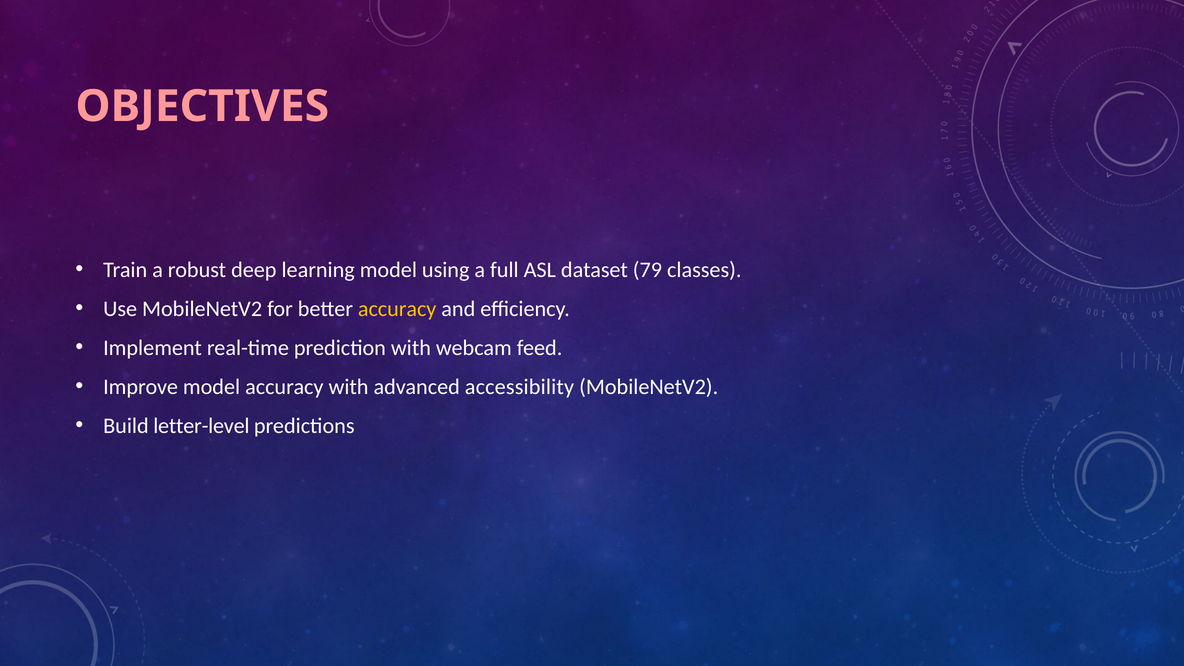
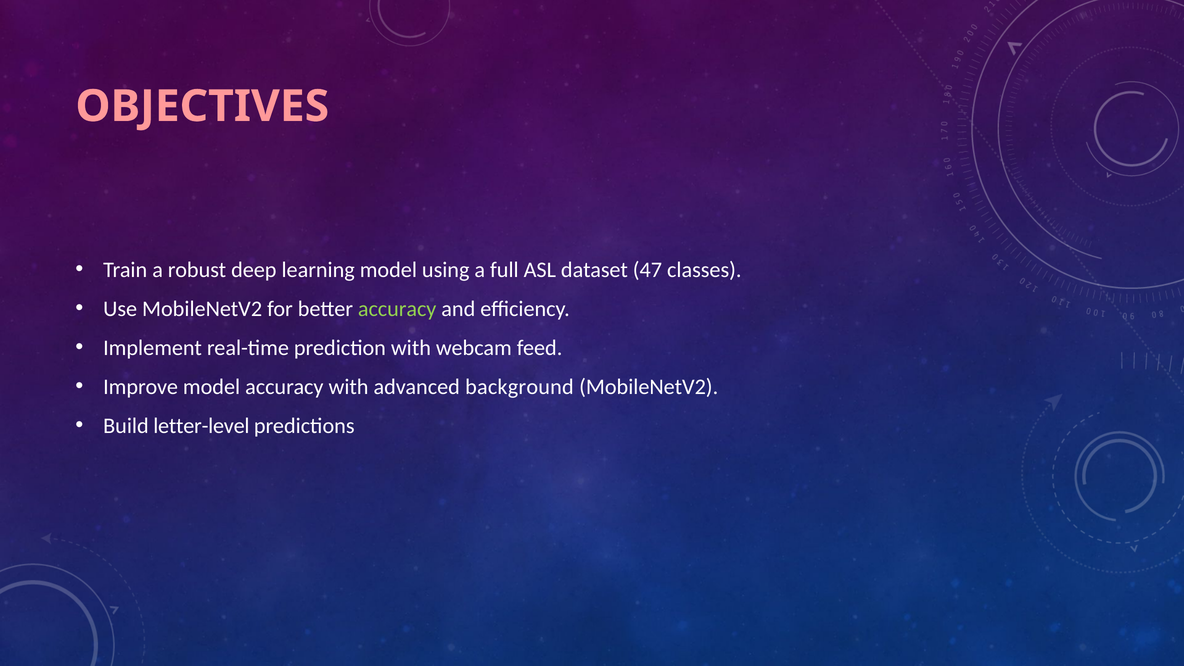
79: 79 -> 47
accuracy at (397, 309) colour: yellow -> light green
accessibility: accessibility -> background
